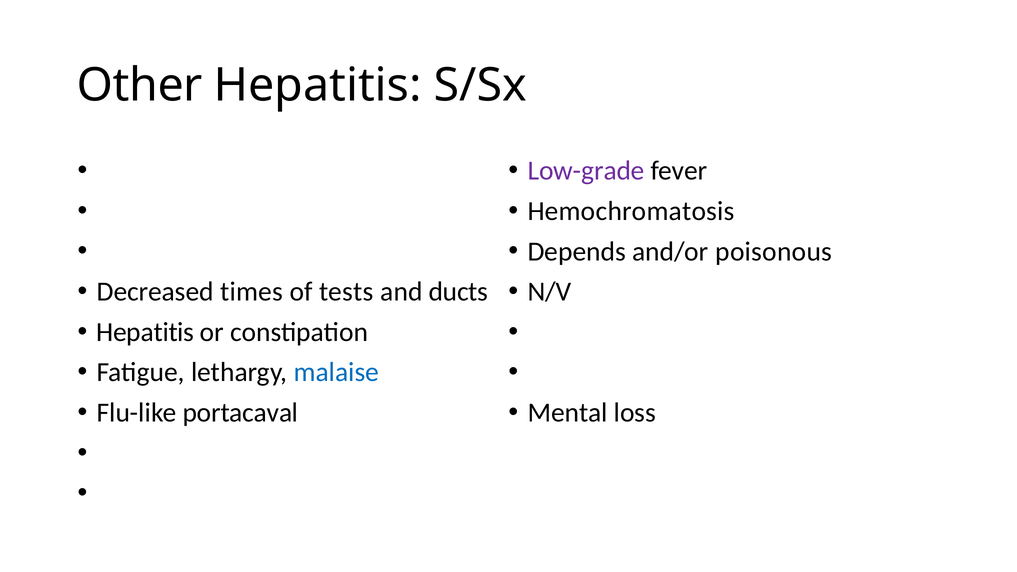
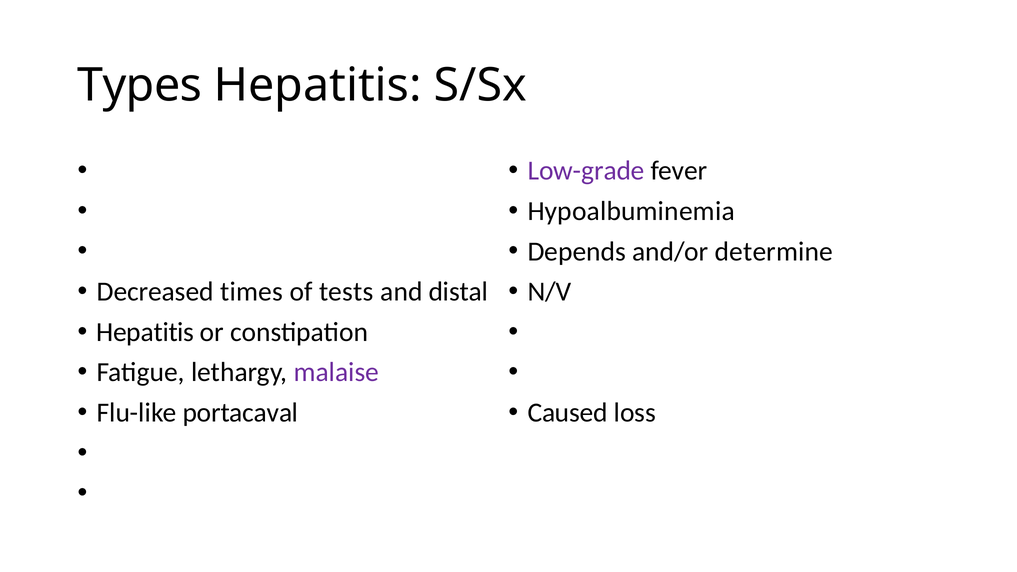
Other: Other -> Types
Hemochromatosis: Hemochromatosis -> Hypoalbuminemia
poisonous: poisonous -> determine
ducts: ducts -> distal
malaise colour: blue -> purple
Mental: Mental -> Caused
